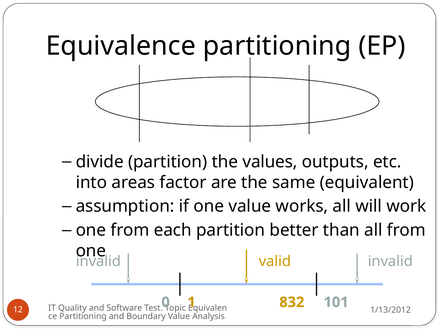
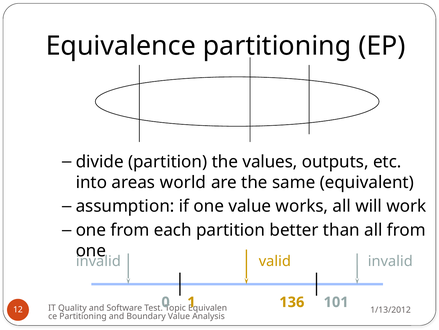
factor: factor -> world
832: 832 -> 136
